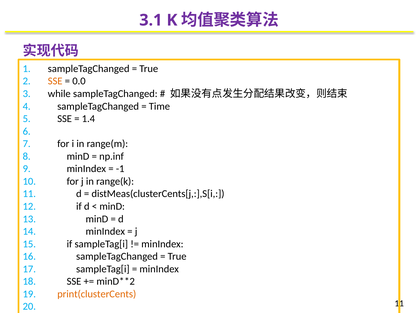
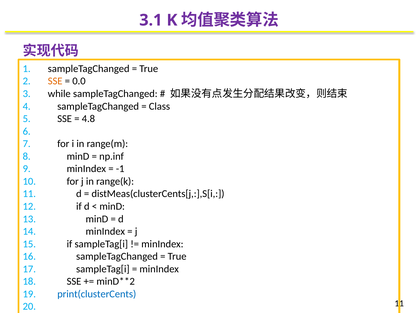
Time: Time -> Class
1.4: 1.4 -> 4.8
print(clusterCents colour: orange -> blue
